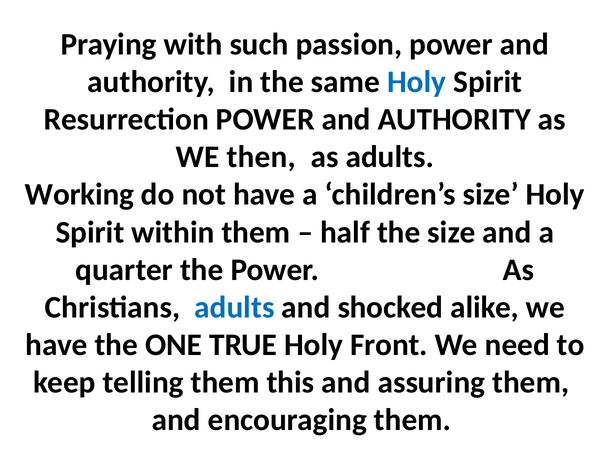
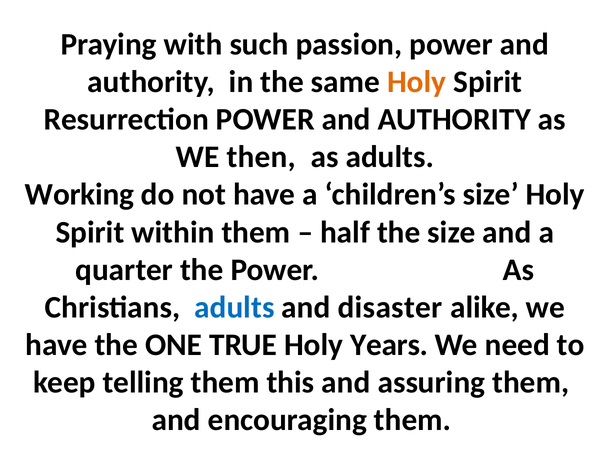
Holy at (417, 82) colour: blue -> orange
shocked: shocked -> disaster
Front: Front -> Years
